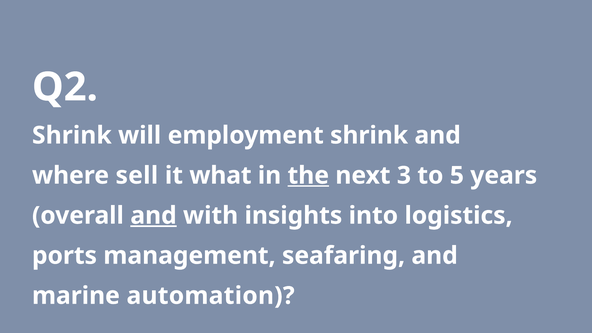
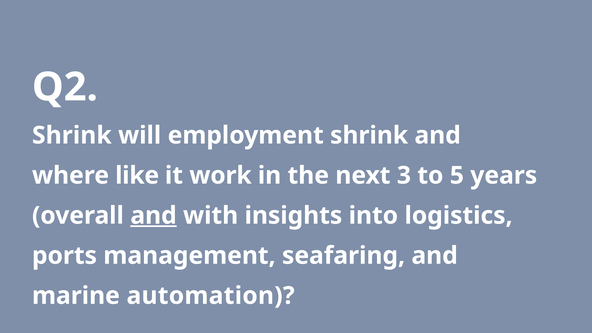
sell: sell -> like
what: what -> work
the underline: present -> none
